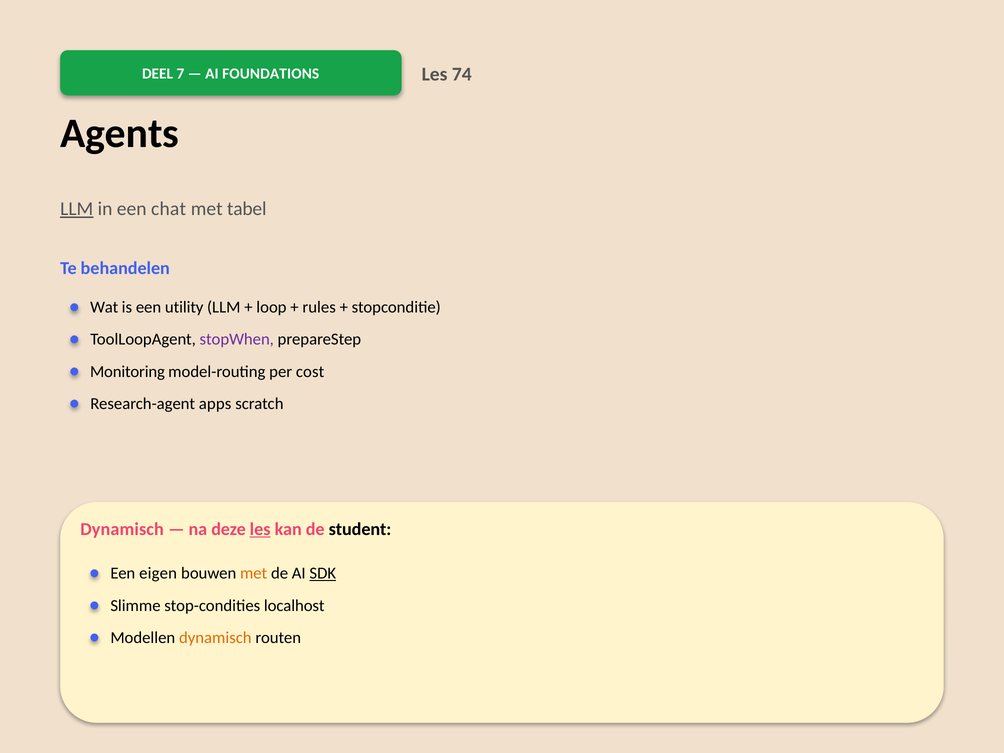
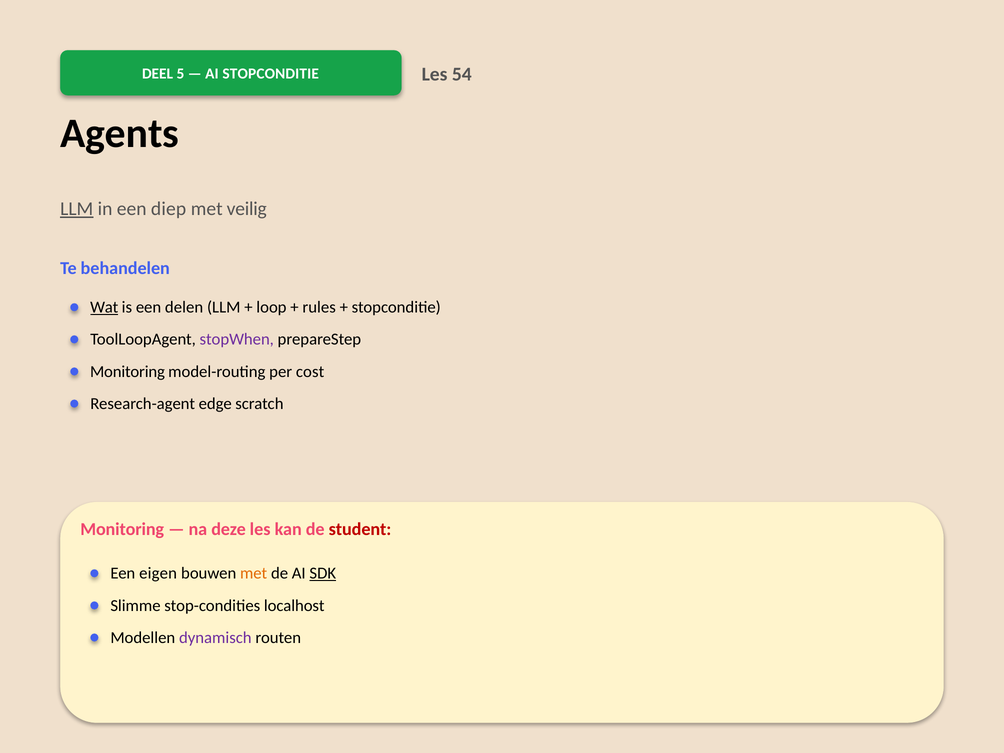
7: 7 -> 5
AI FOUNDATIONS: FOUNDATIONS -> STOPCONDITIE
74: 74 -> 54
chat: chat -> diep
tabel: tabel -> veilig
Wat underline: none -> present
utility: utility -> delen
apps: apps -> edge
Dynamisch at (122, 529): Dynamisch -> Monitoring
les at (260, 529) underline: present -> none
student colour: black -> red
dynamisch at (215, 638) colour: orange -> purple
